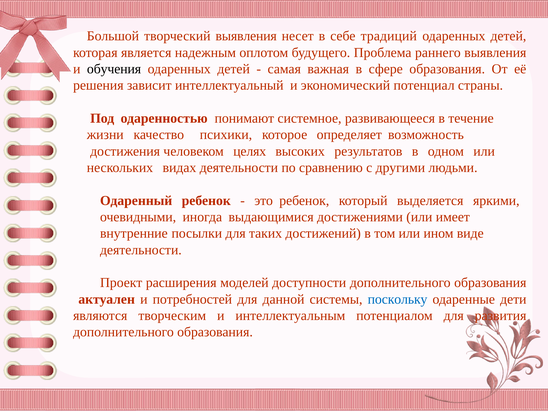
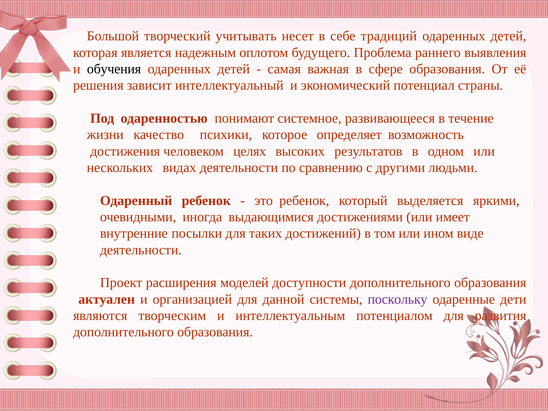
творческий выявления: выявления -> учитывать
потребностей: потребностей -> организацией
поскольку colour: blue -> purple
